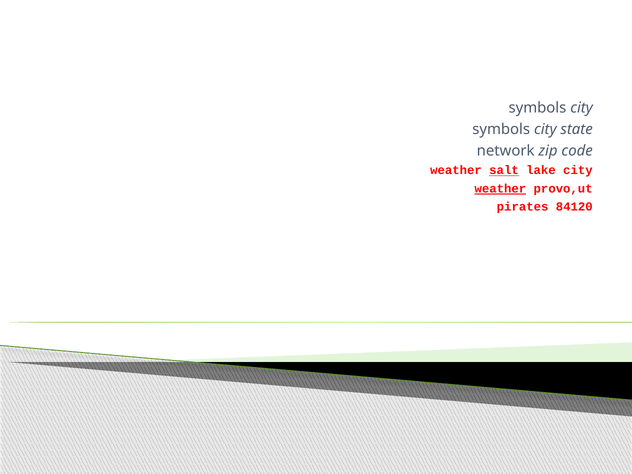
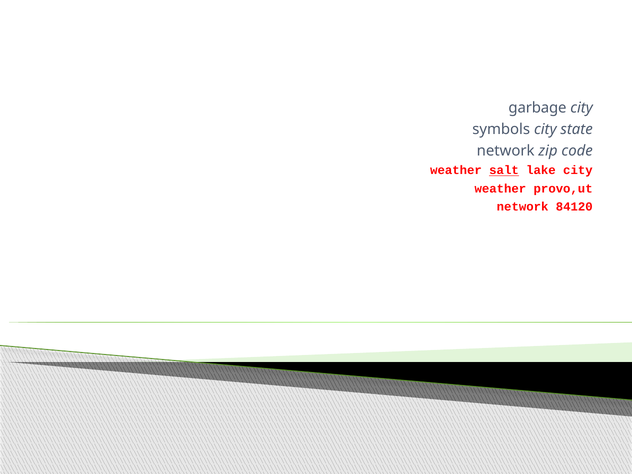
symbols at (537, 108): symbols -> garbage
weather at (500, 189) underline: present -> none
pirates at (523, 207): pirates -> network
